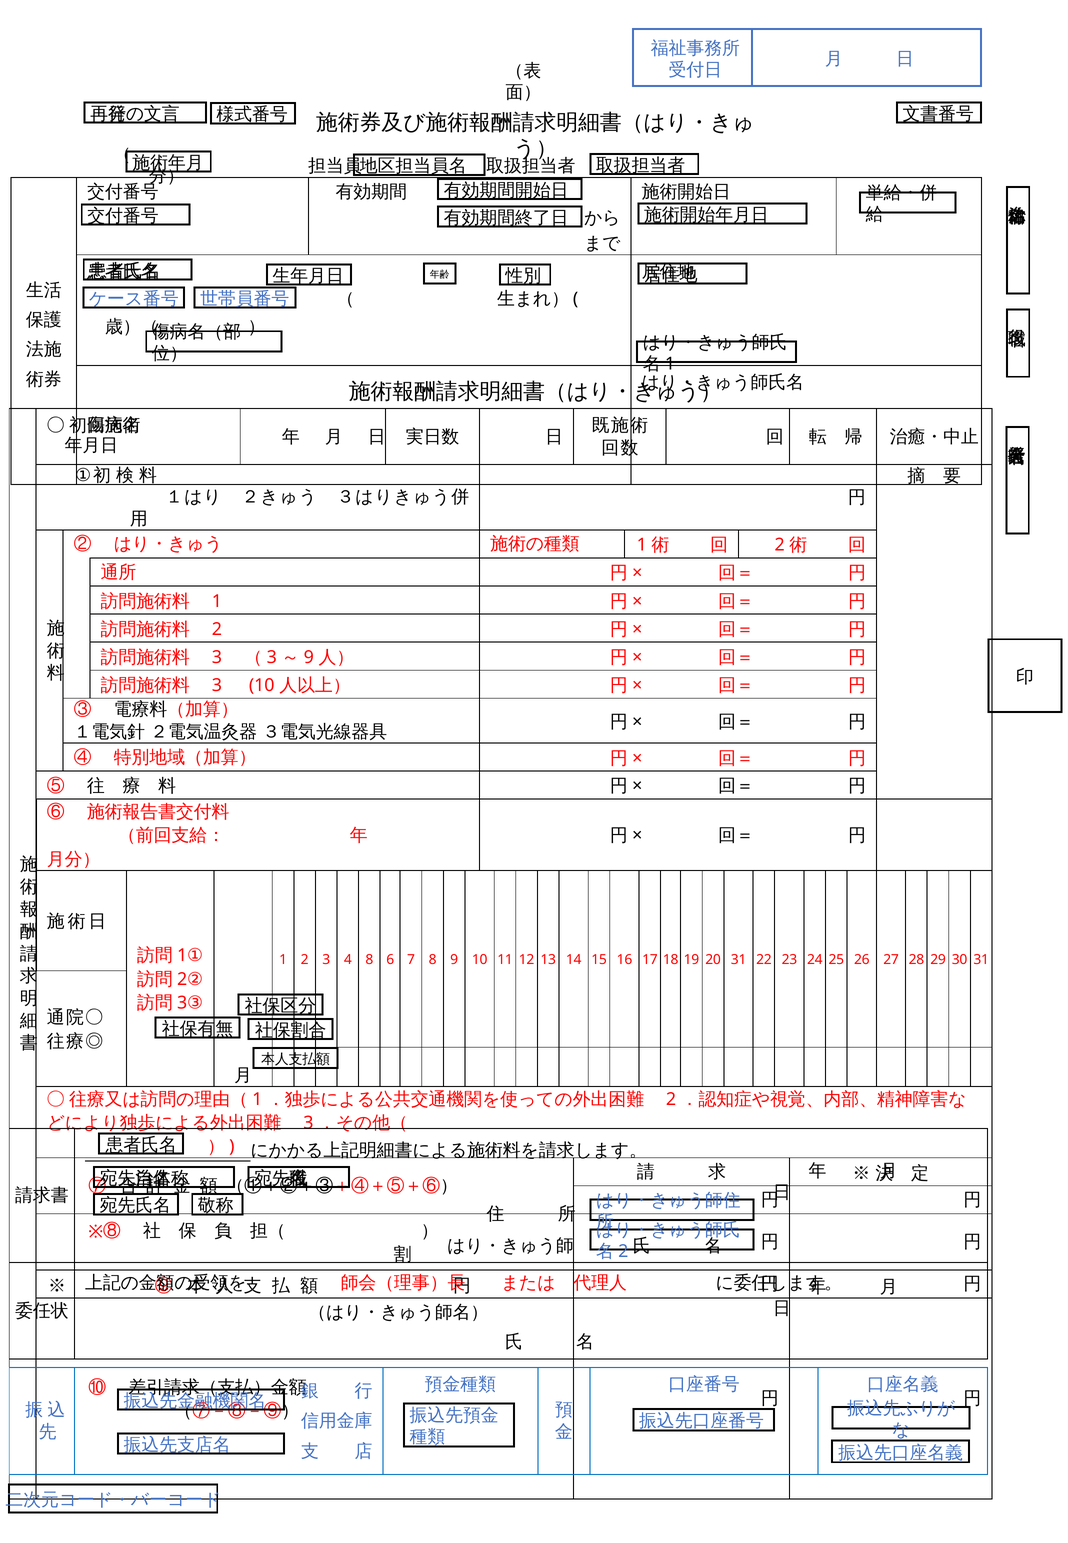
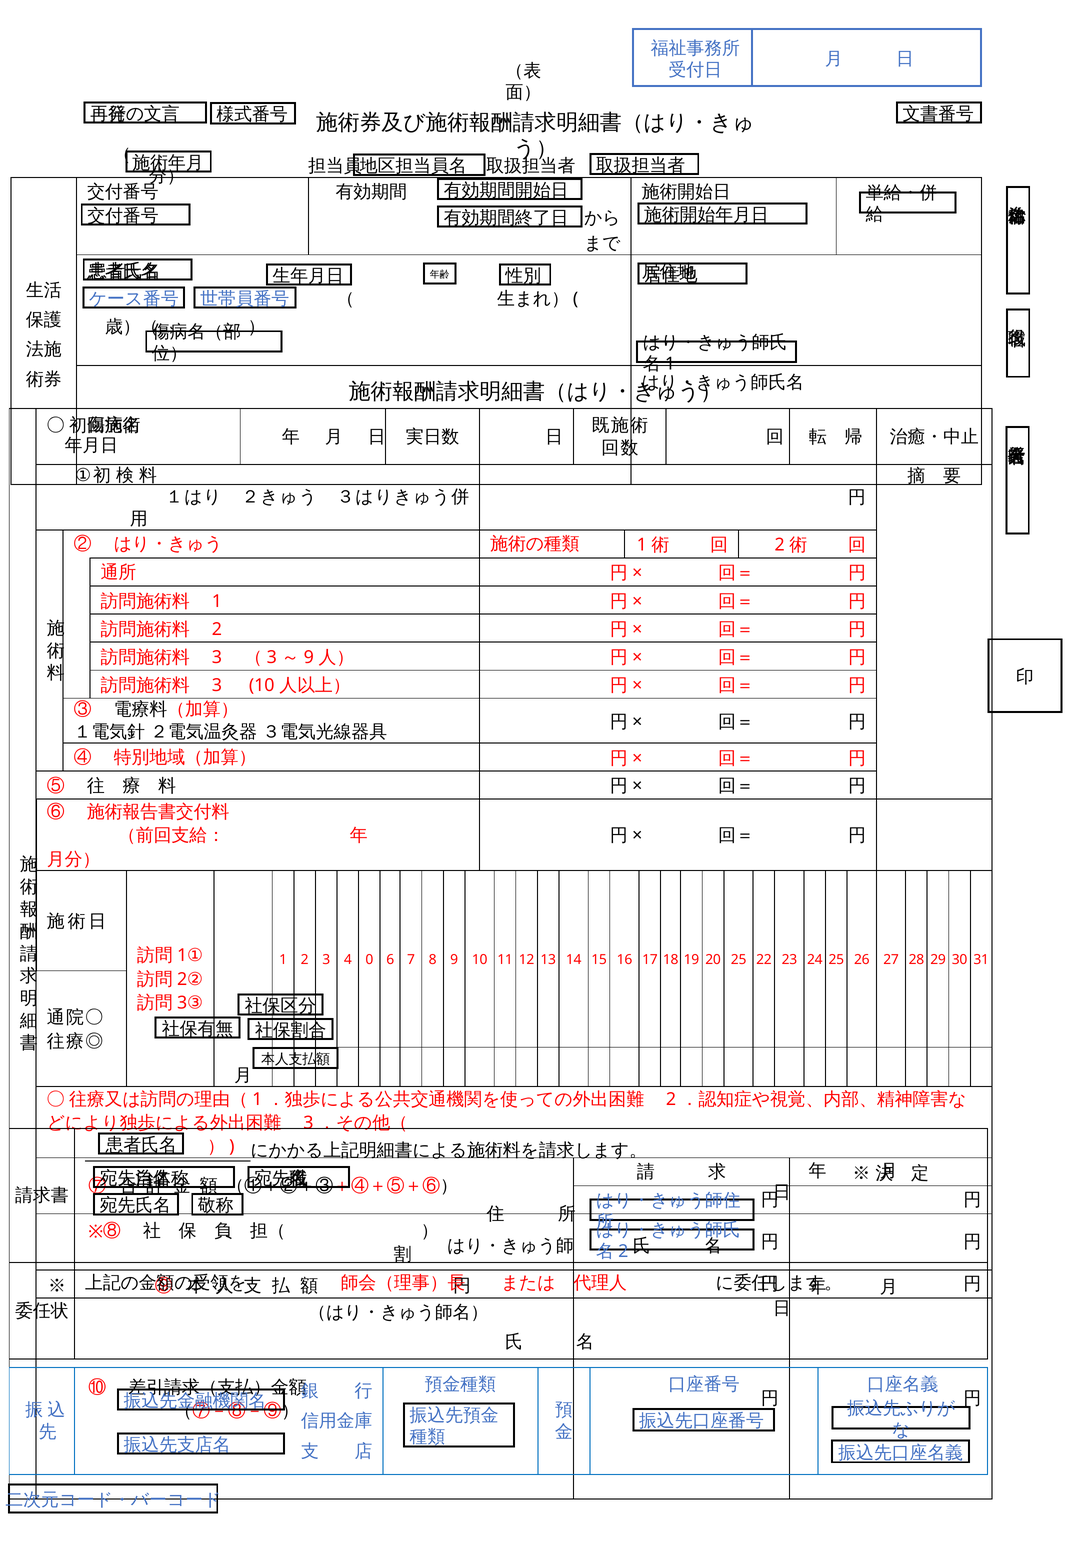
4 8: 8 -> 0
20 31: 31 -> 25
